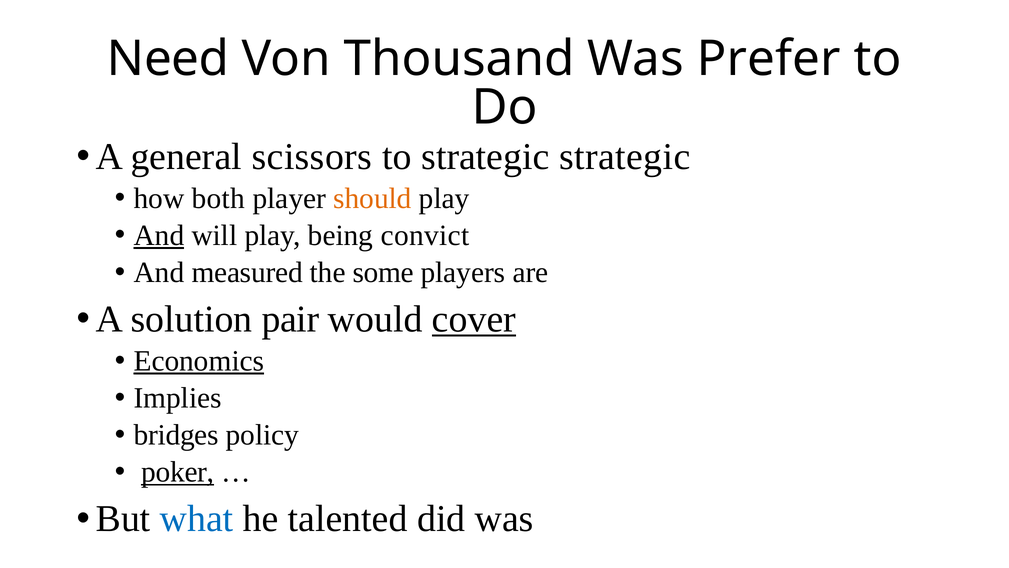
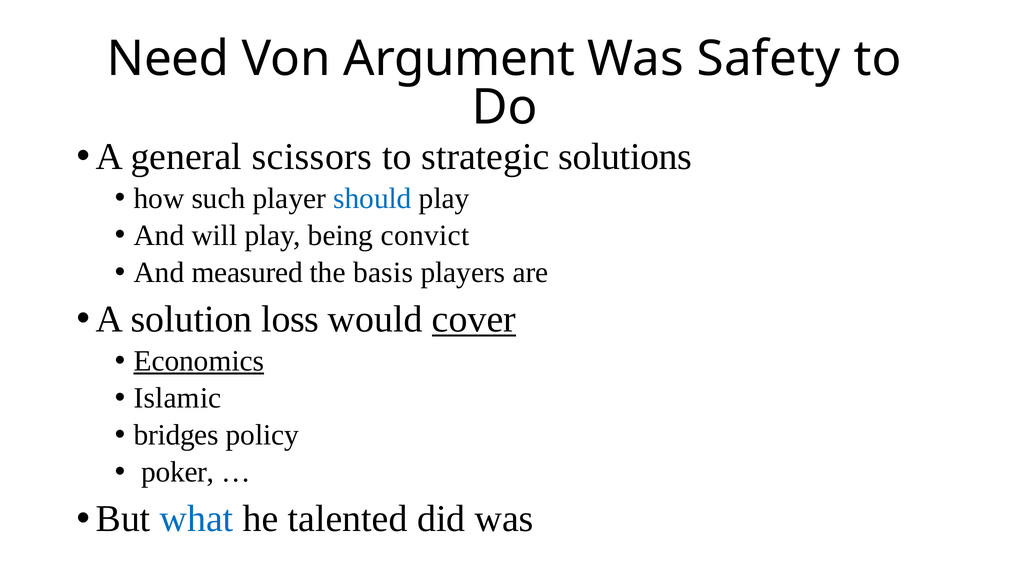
Thousand: Thousand -> Argument
Prefer: Prefer -> Safety
strategic strategic: strategic -> solutions
both: both -> such
should colour: orange -> blue
And at (159, 235) underline: present -> none
some: some -> basis
pair: pair -> loss
Implies: Implies -> Islamic
poker underline: present -> none
